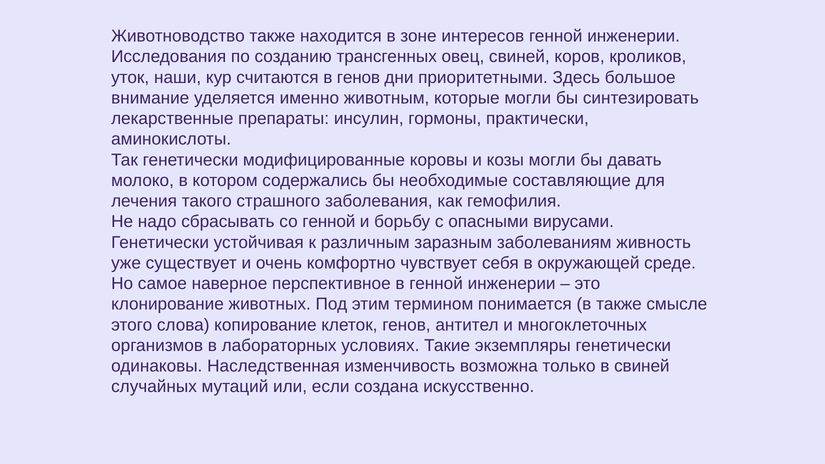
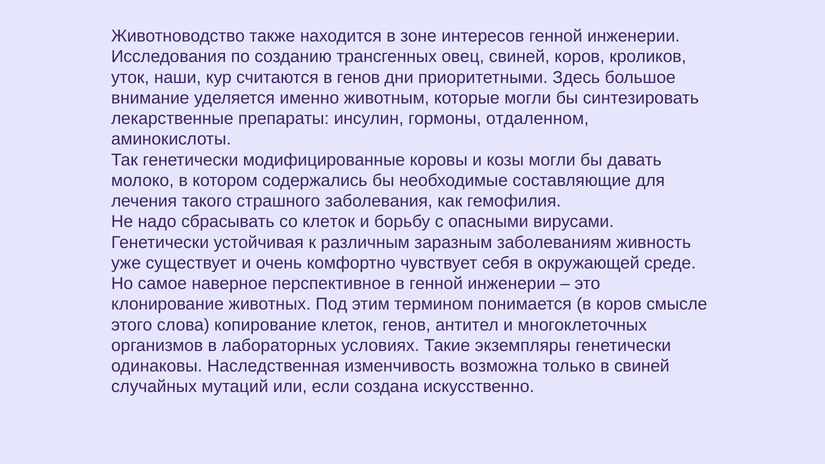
практически: практически -> отдаленном
со генной: генной -> клеток
в также: также -> коров
